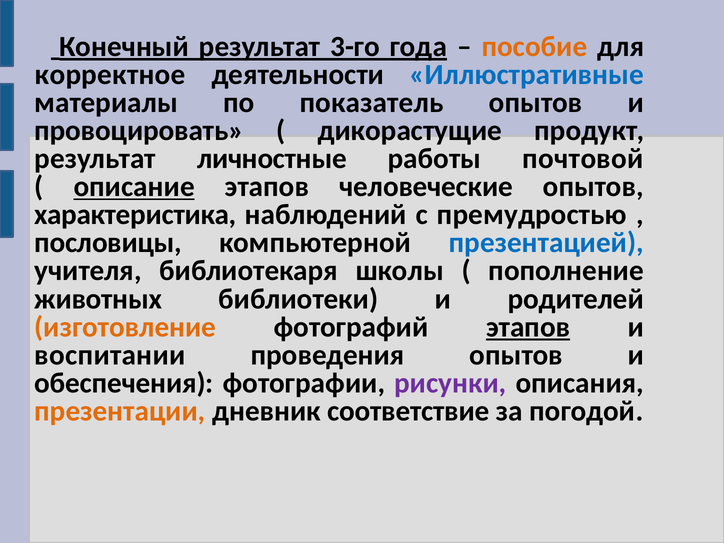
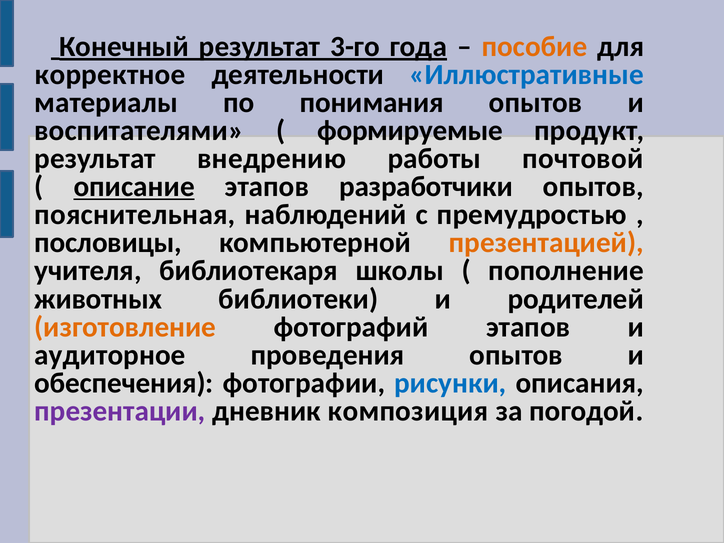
показатель: показатель -> понимания
провоцировать: провоцировать -> воспитателями
дикорастущие: дикорастущие -> формируемые
личностные: личностные -> внедрению
человеческие: человеческие -> разработчики
характеристика: характеристика -> пояснительная
презентацией colour: blue -> orange
этапов at (528, 327) underline: present -> none
воспитании: воспитании -> аудиторное
рисунки colour: purple -> blue
презентации colour: orange -> purple
соответствие: соответствие -> композиция
